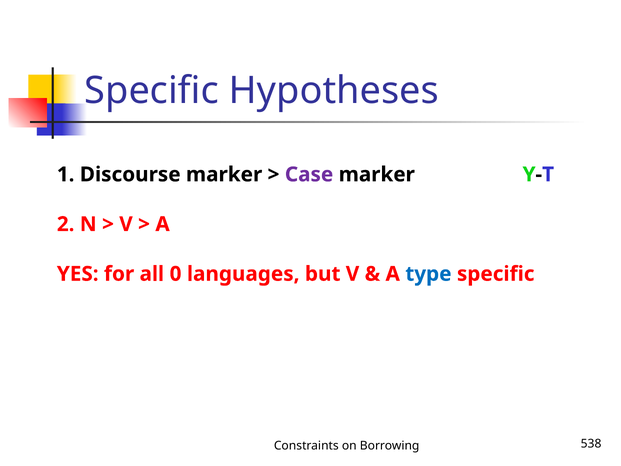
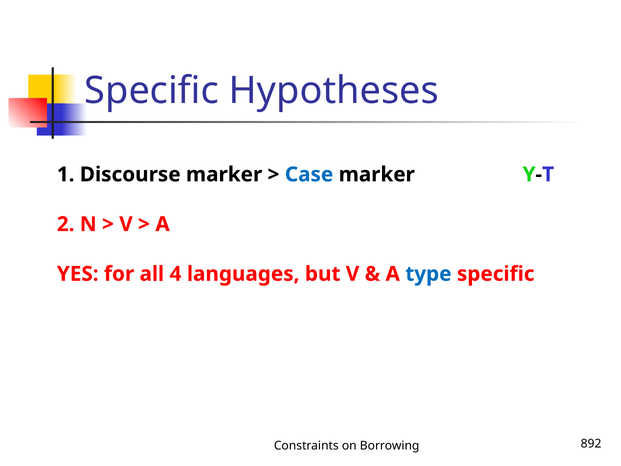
Case colour: purple -> blue
0: 0 -> 4
538: 538 -> 892
